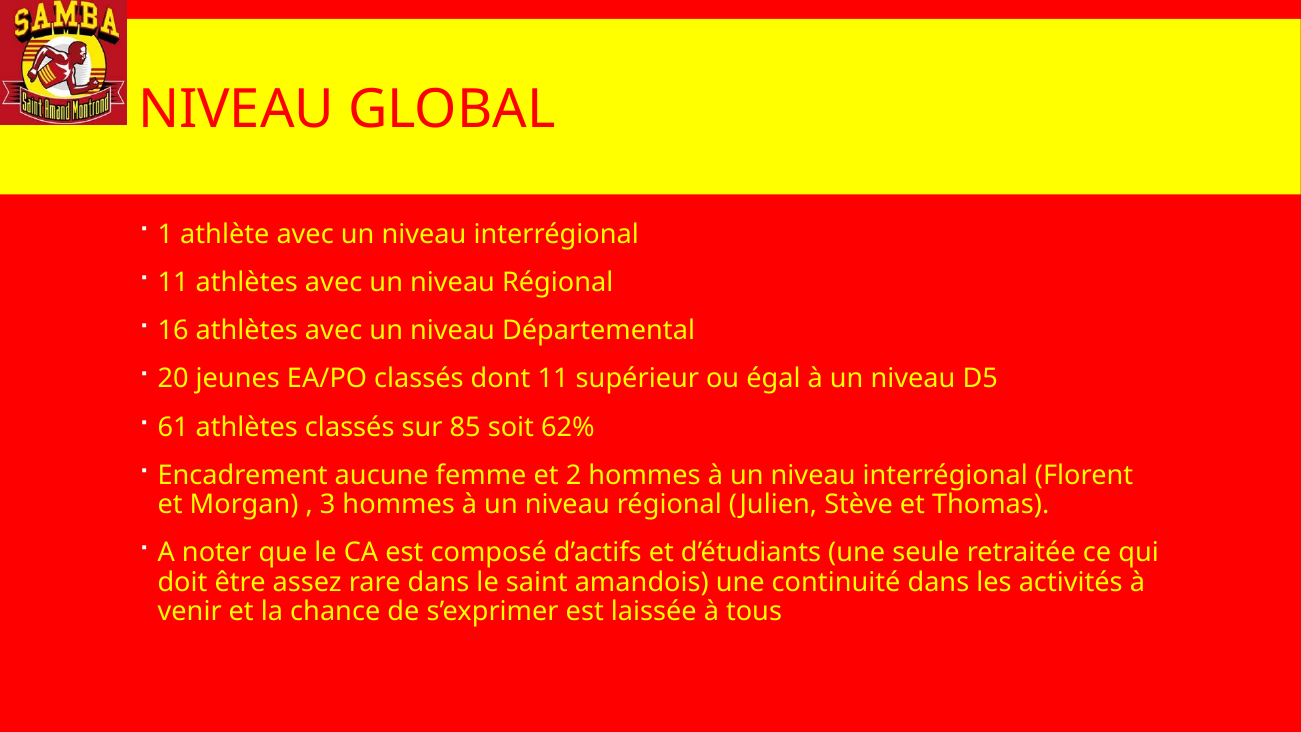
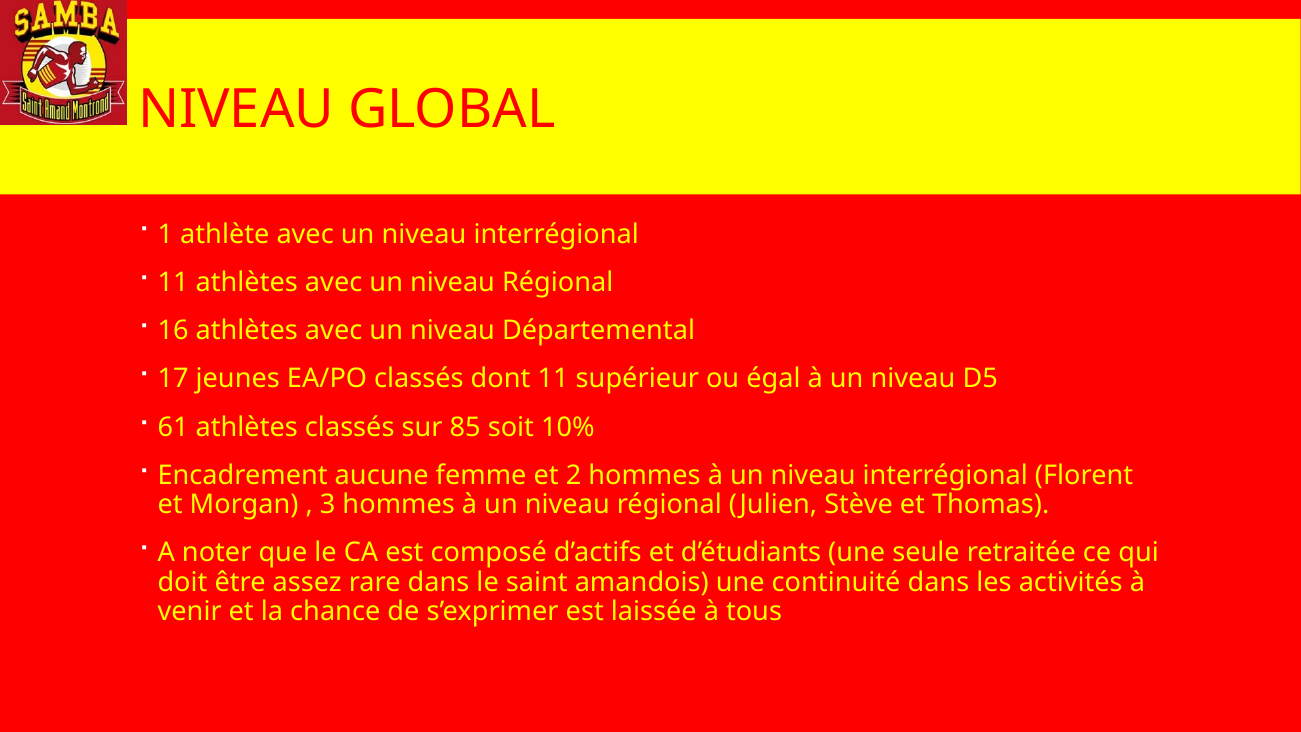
20: 20 -> 17
62%: 62% -> 10%
